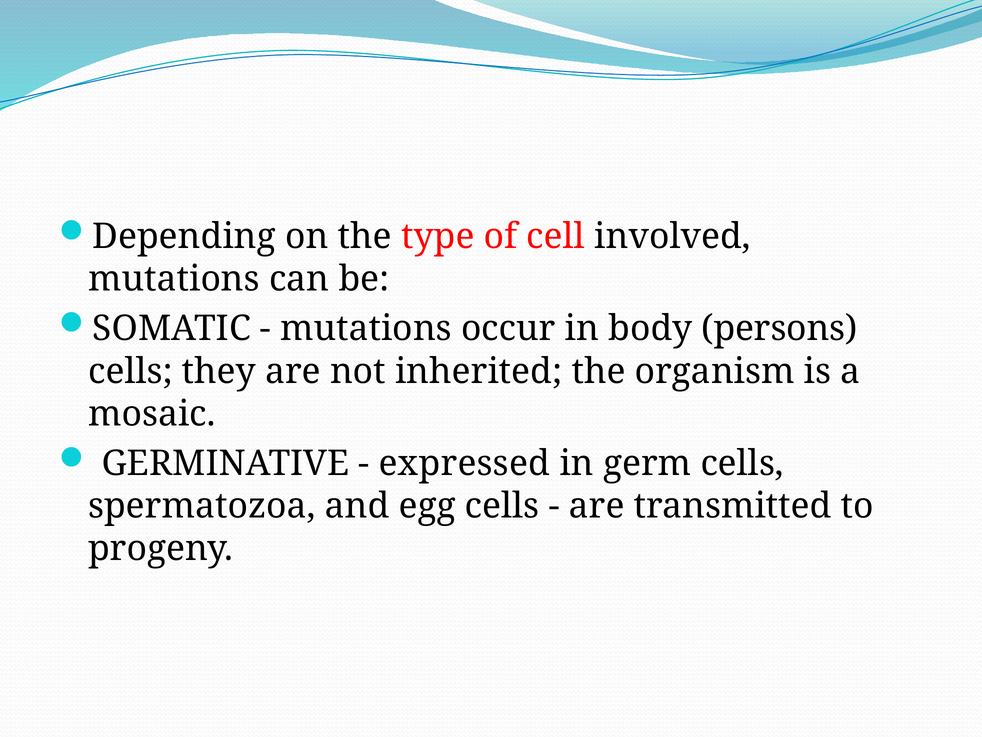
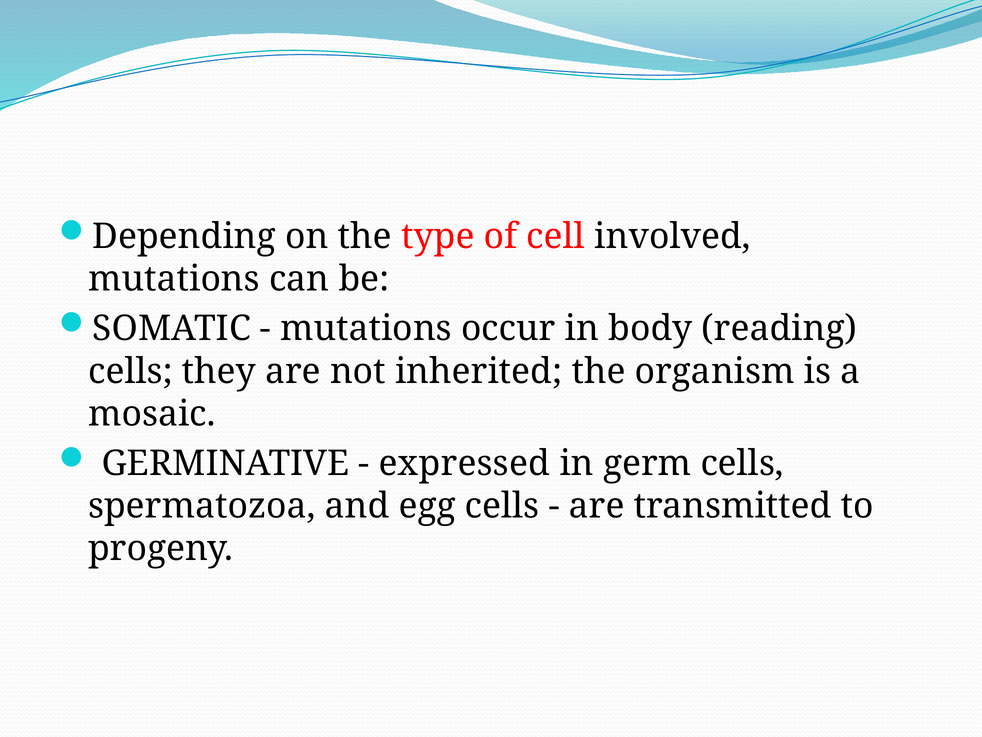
persons: persons -> reading
